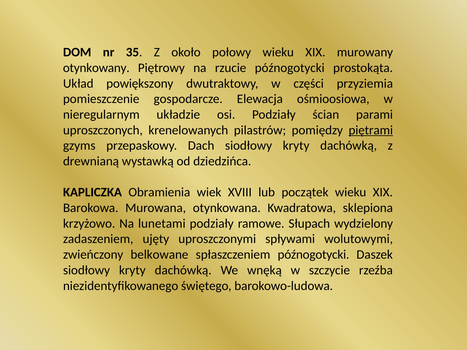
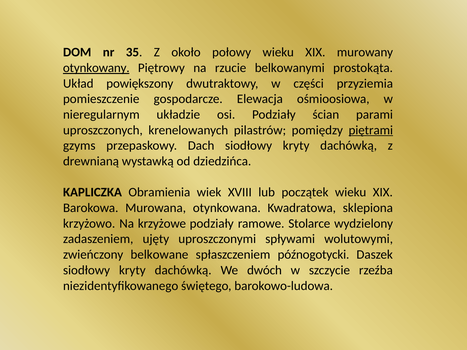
otynkowany underline: none -> present
rzucie późnogotycki: późnogotycki -> belkowanymi
lunetami: lunetami -> krzyżowe
Słupach: Słupach -> Stolarce
wnęką: wnęką -> dwóch
